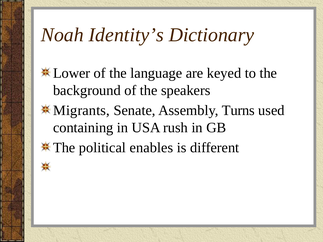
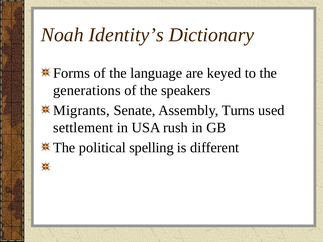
Lower: Lower -> Forms
background: background -> generations
containing: containing -> settlement
enables: enables -> spelling
